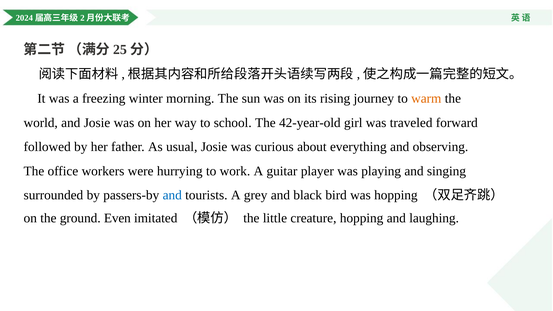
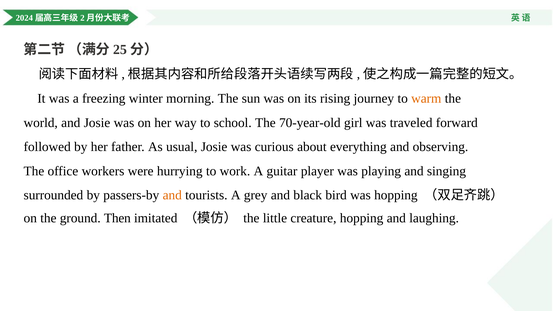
42-year-old: 42-year-old -> 70-year-old
and at (172, 195) colour: blue -> orange
Even: Even -> Then
